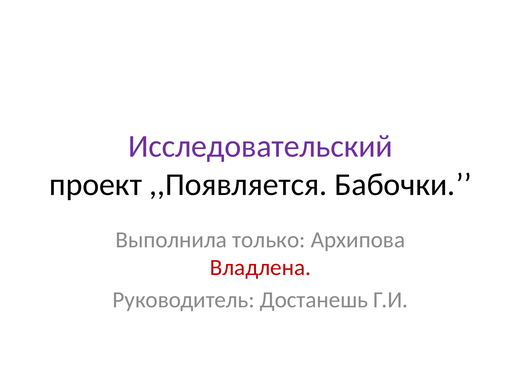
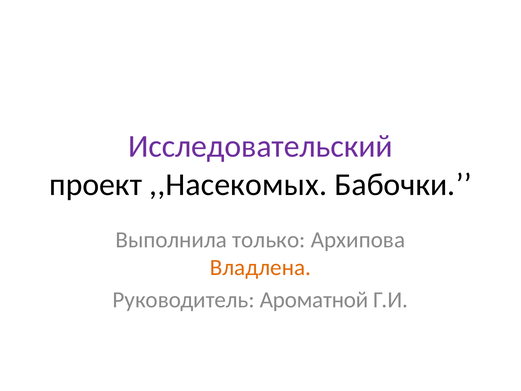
,,Появляется: ,,Появляется -> ,,Насекомых
Владлена colour: red -> orange
Достанешь: Достанешь -> Ароматной
